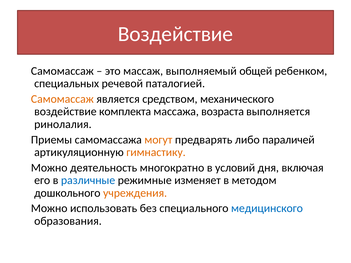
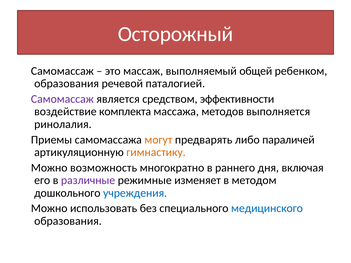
Воздействие at (175, 34): Воздействие -> Осторожный
специальных at (67, 84): специальных -> образования
Самомассаж at (62, 99) colour: orange -> purple
механического: механического -> эффективности
возраста: возраста -> методов
деятельность: деятельность -> возможность
условий: условий -> раннего
различные colour: blue -> purple
учреждения colour: orange -> blue
